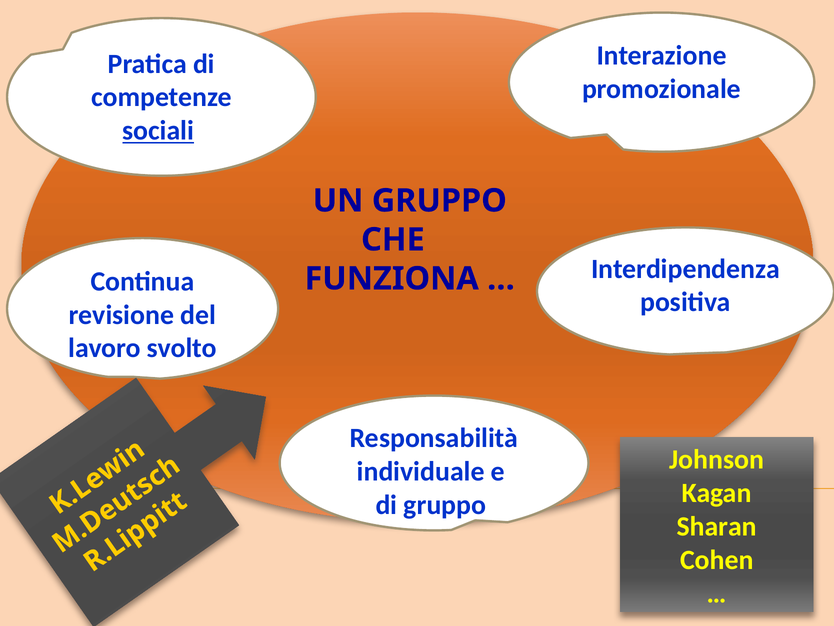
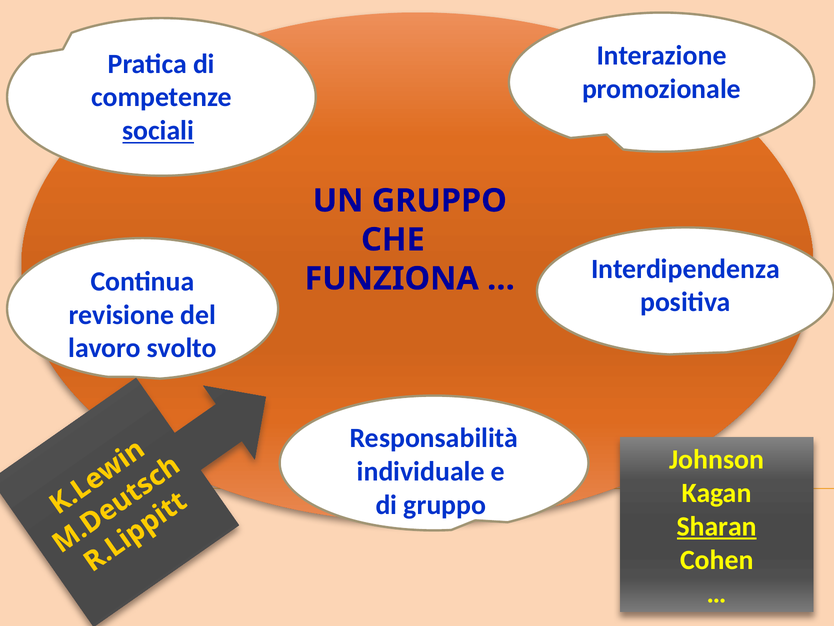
Sharan underline: none -> present
